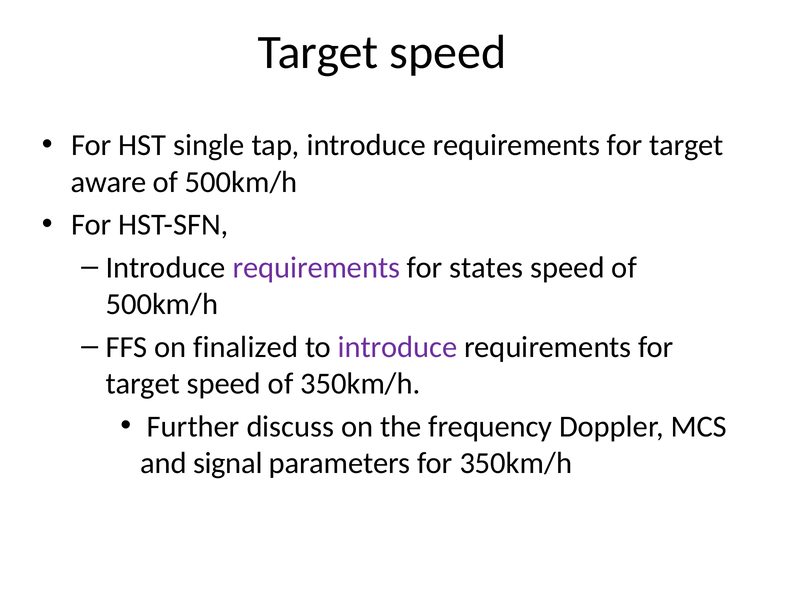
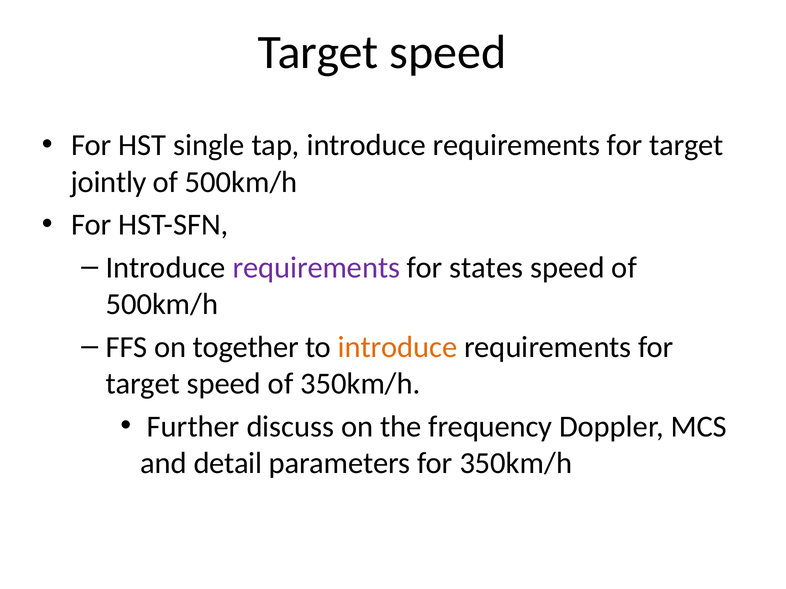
aware: aware -> jointly
finalized: finalized -> together
introduce at (398, 347) colour: purple -> orange
signal: signal -> detail
